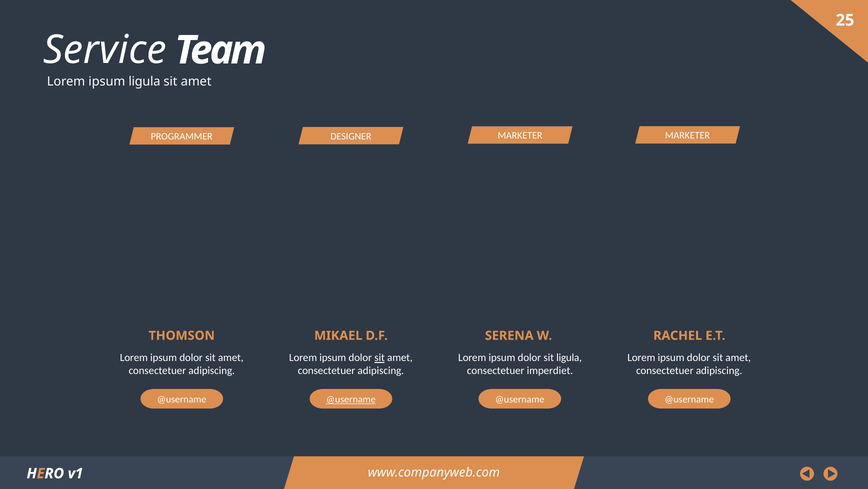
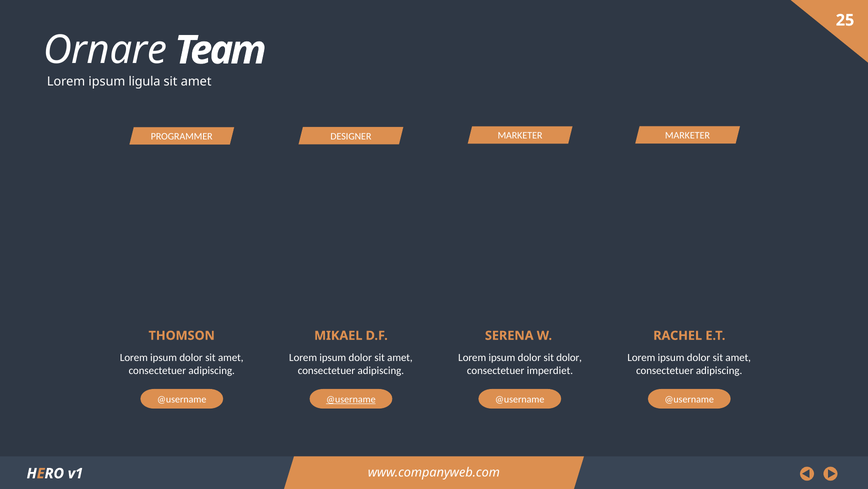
Service: Service -> Ornare
sit at (380, 357) underline: present -> none
sit ligula: ligula -> dolor
